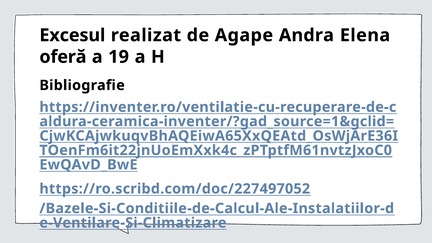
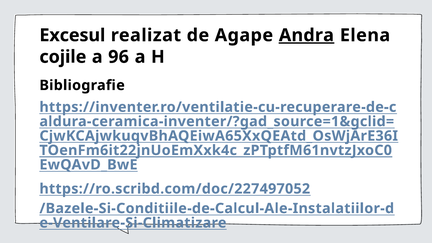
Andra underline: none -> present
oferă: oferă -> cojile
19: 19 -> 96
